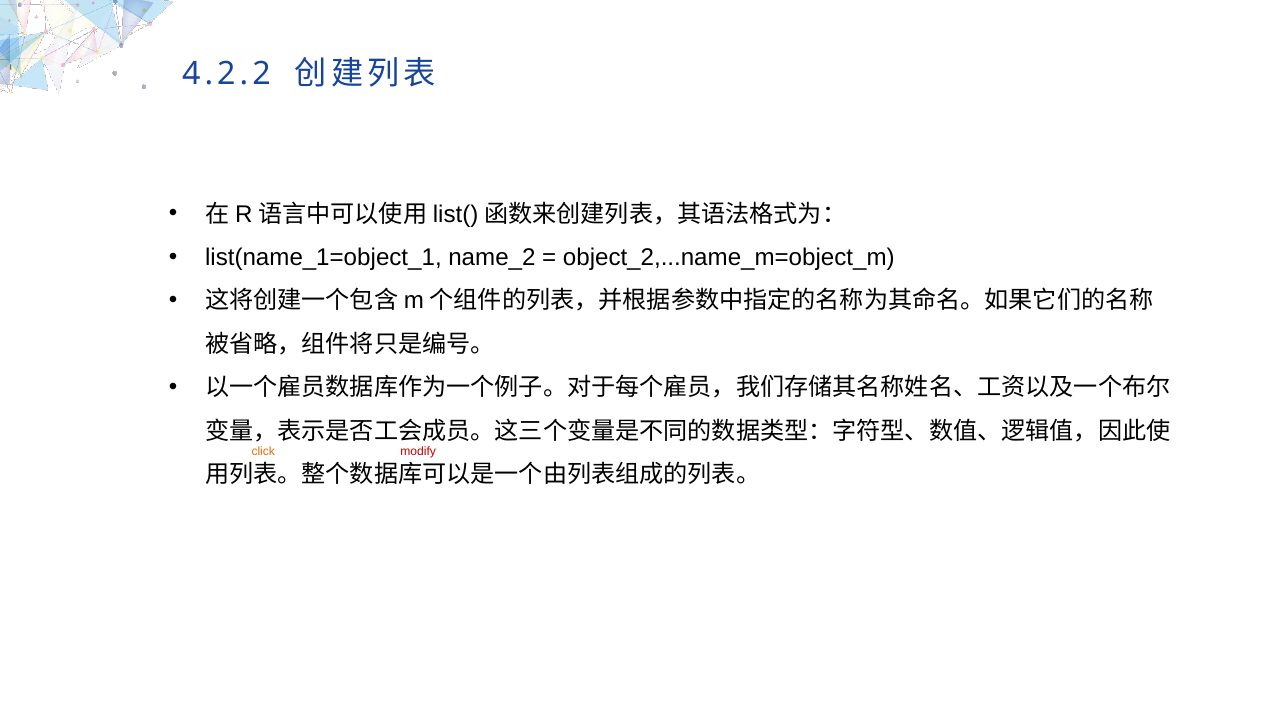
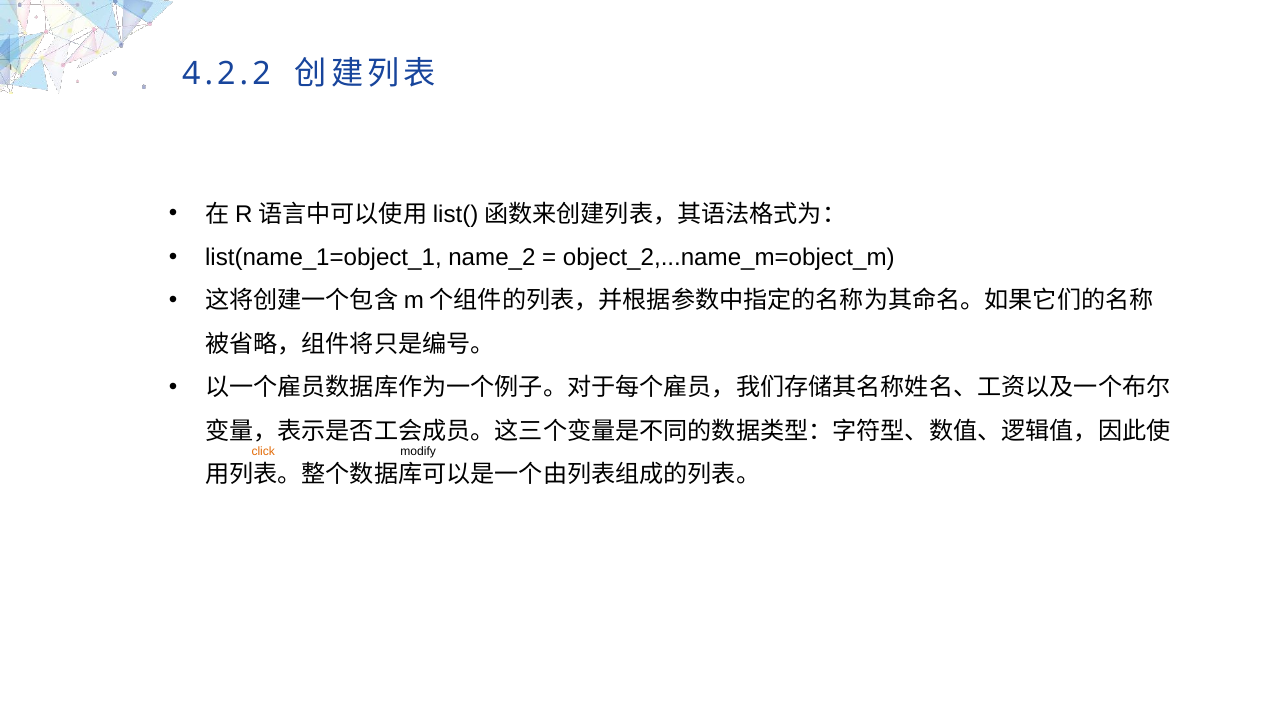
modify at (418, 451) colour: red -> black
